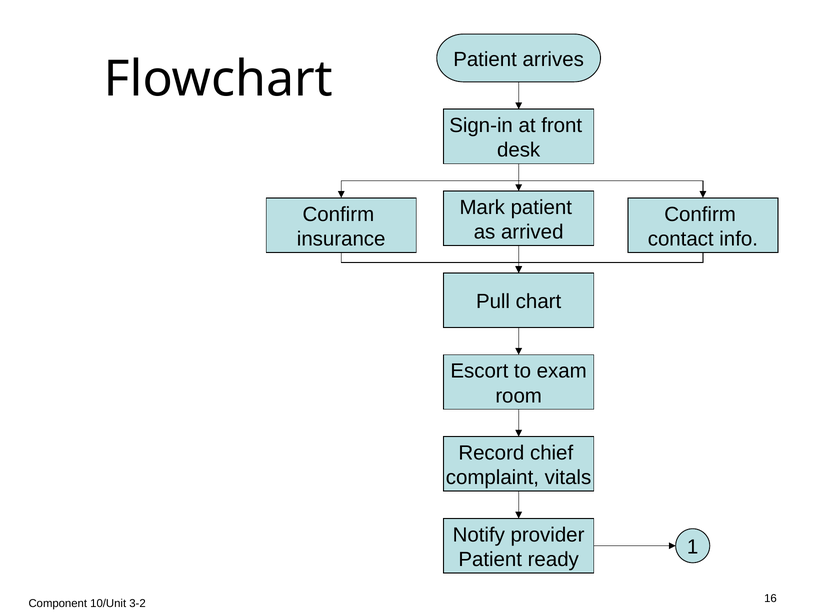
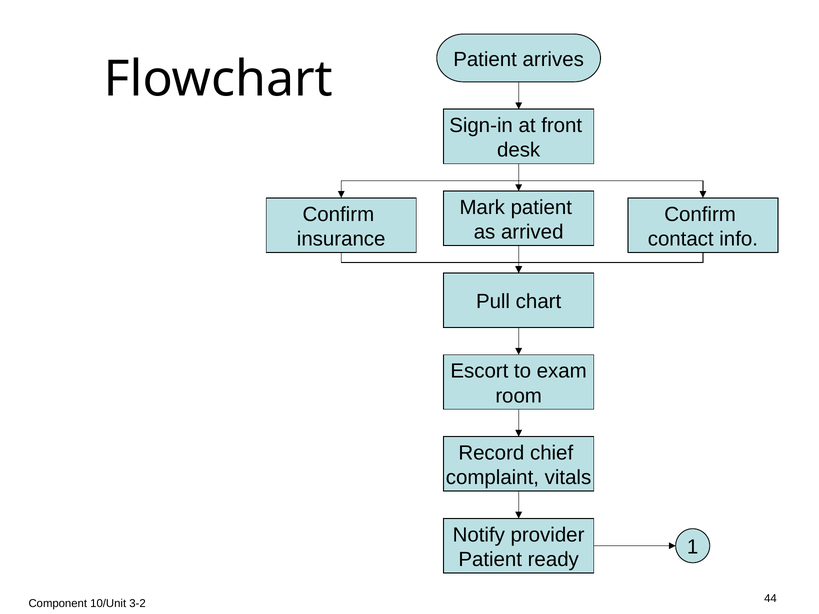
16: 16 -> 44
